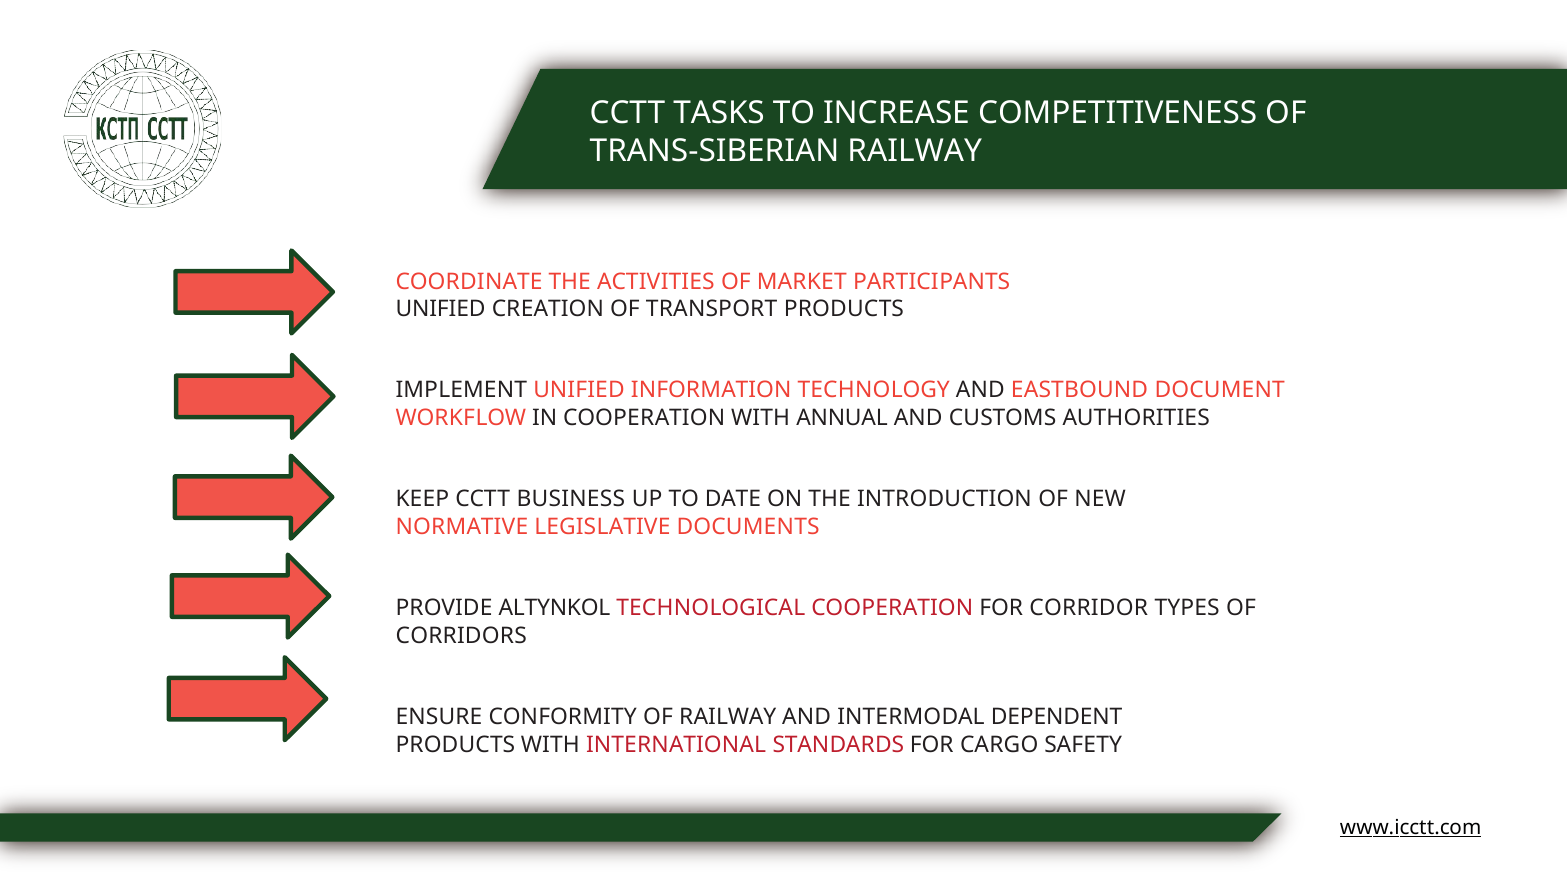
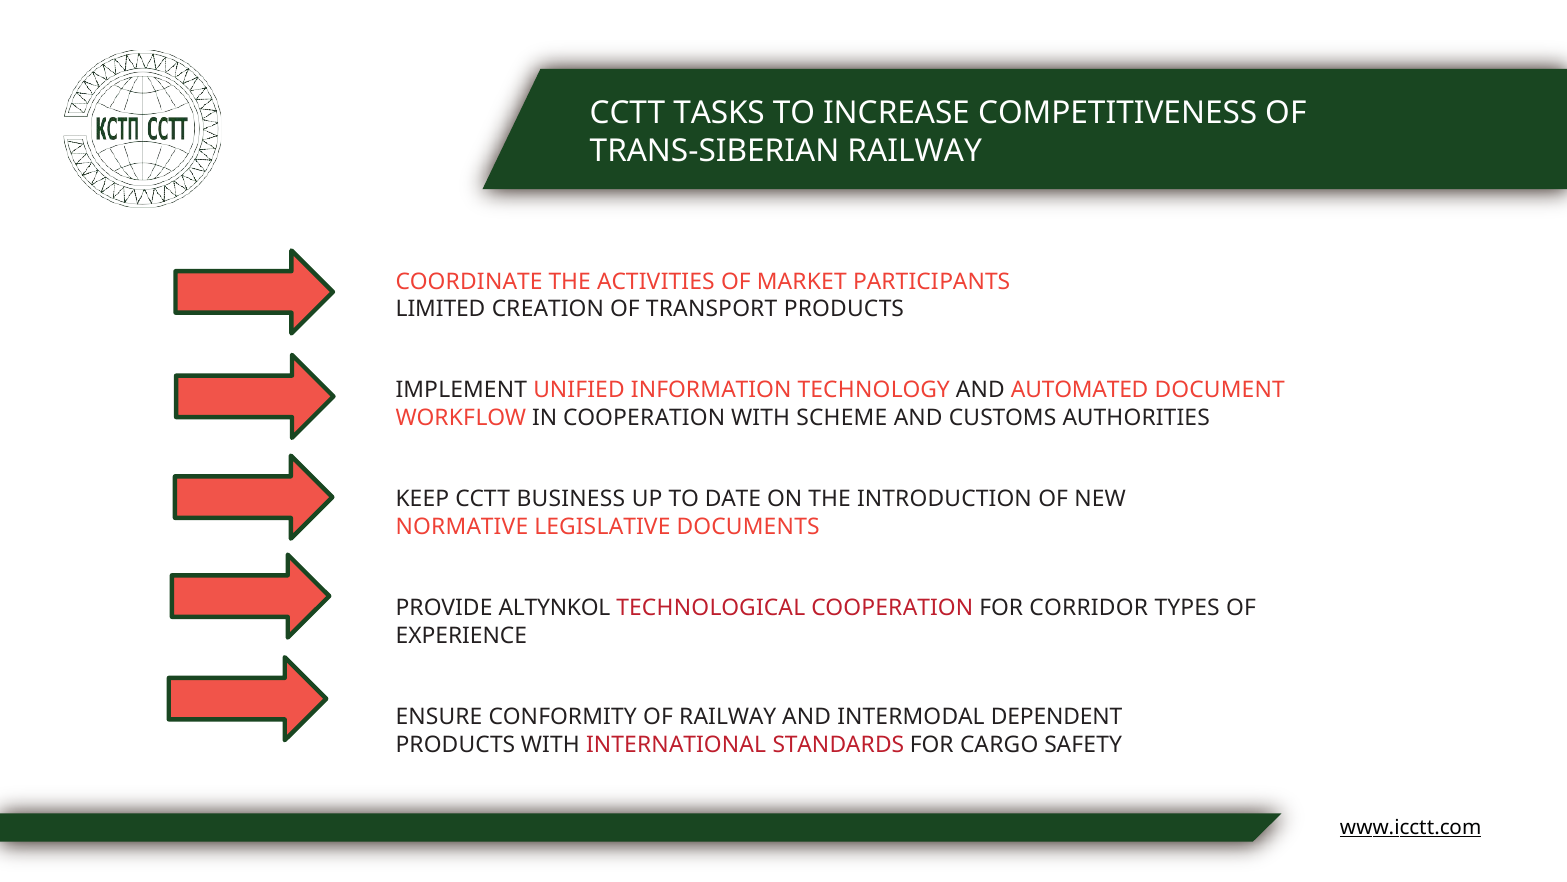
UNIFIED at (441, 310): UNIFIED -> LIMITED
EASTBOUND: EASTBOUND -> AUTOMATED
ANNUAL: ANNUAL -> SCHEME
CORRIDORS: CORRIDORS -> EXPERIENCE
